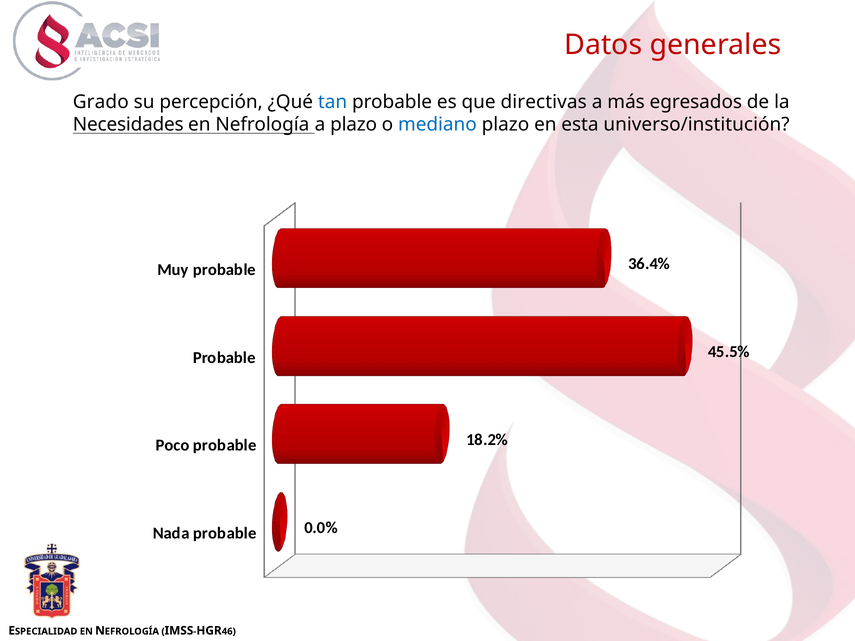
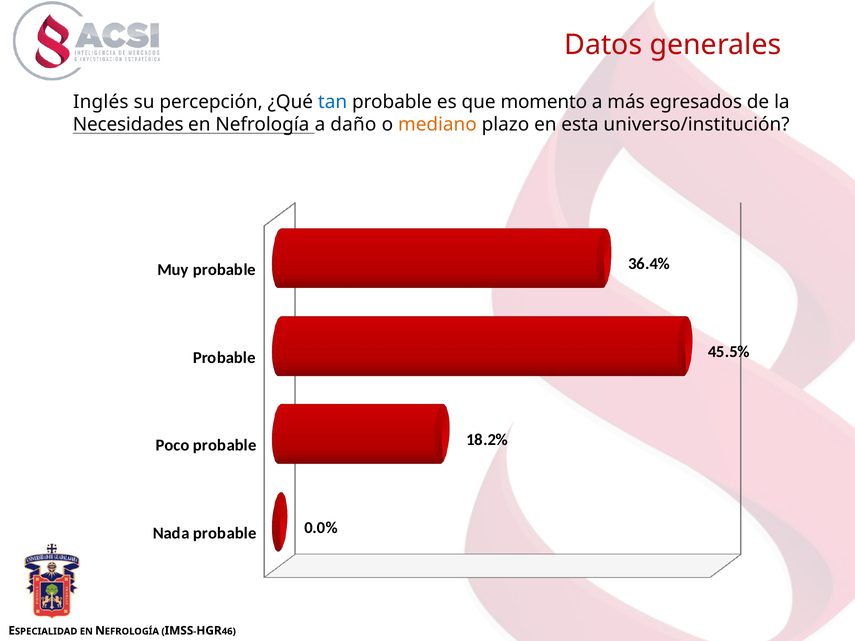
Grado: Grado -> Inglés
directivas: directivas -> momento
a plazo: plazo -> daño
mediano colour: blue -> orange
